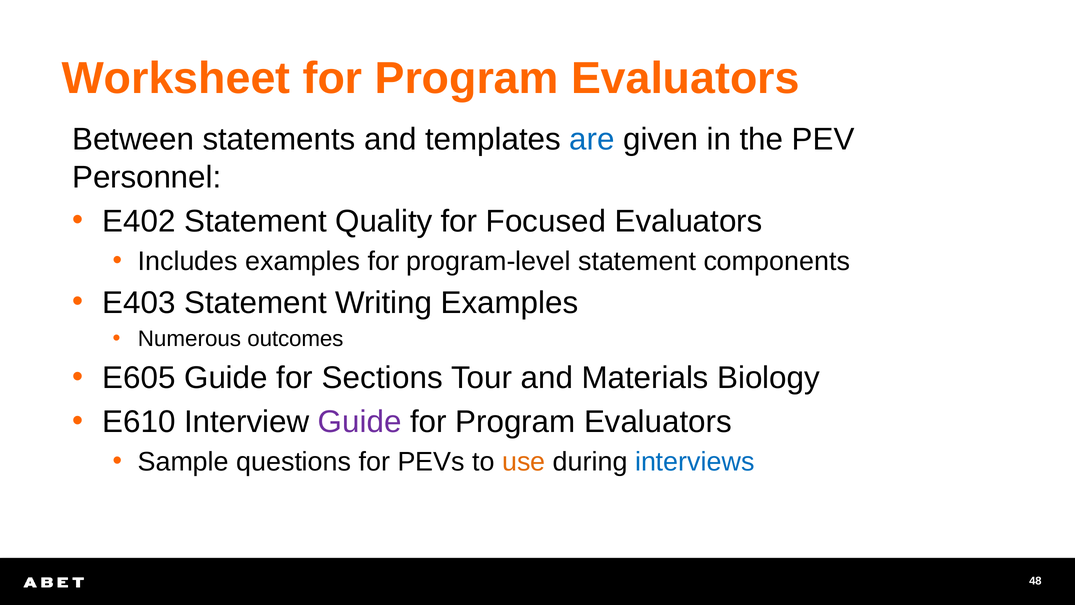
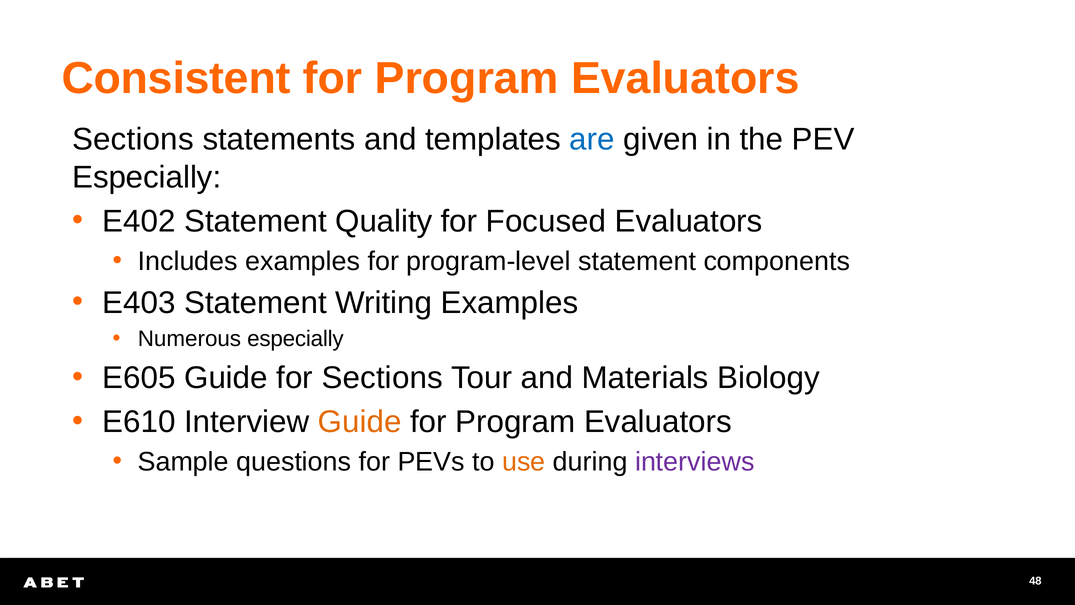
Worksheet: Worksheet -> Consistent
Between at (133, 139): Between -> Sections
Personnel at (147, 177): Personnel -> Especially
Numerous outcomes: outcomes -> especially
Guide at (360, 422) colour: purple -> orange
interviews colour: blue -> purple
